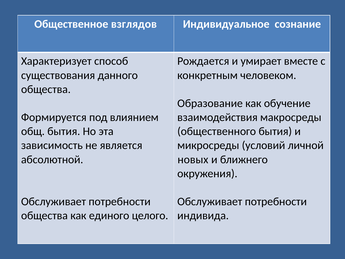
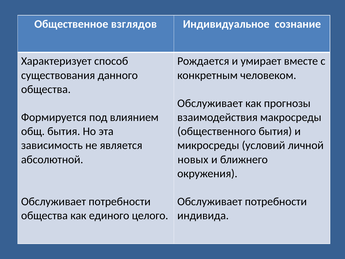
Образование at (210, 103): Образование -> Обслуживает
обучение: обучение -> прогнозы
